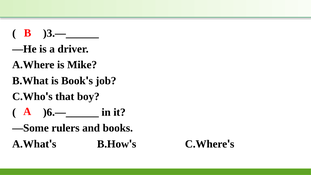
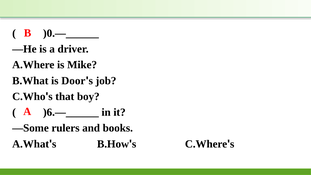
)3.—______: )3.—______ -> )0.—______
Book: Book -> Door
